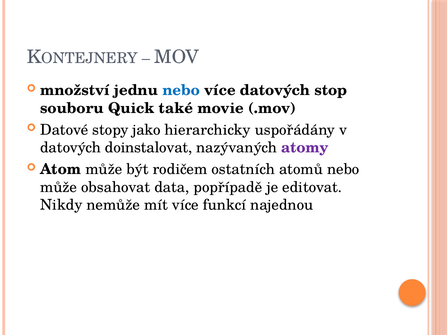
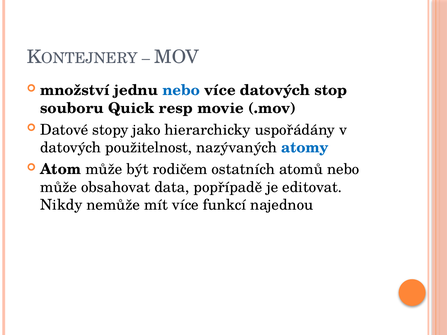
také: také -> resp
doinstalovat: doinstalovat -> použitelnost
atomy colour: purple -> blue
